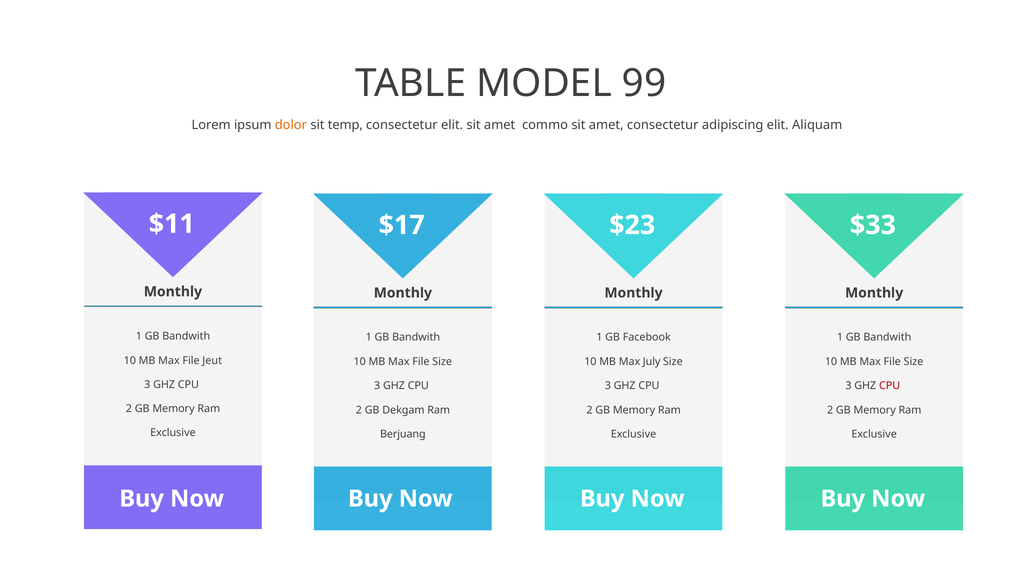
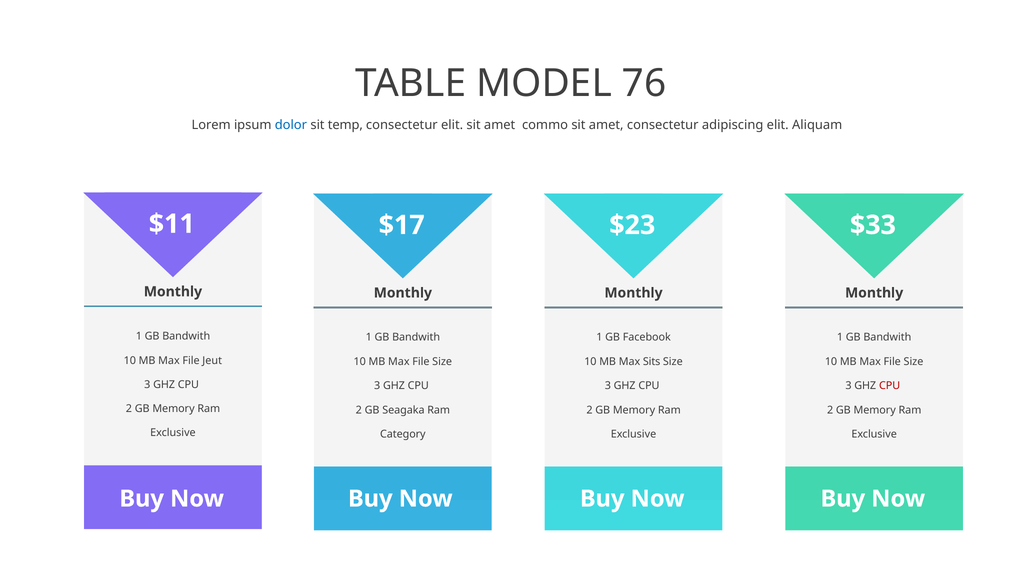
99: 99 -> 76
dolor colour: orange -> blue
July: July -> Sits
Dekgam: Dekgam -> Seagaka
Berjuang: Berjuang -> Category
